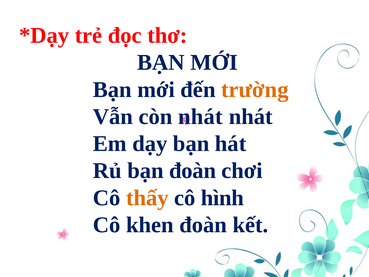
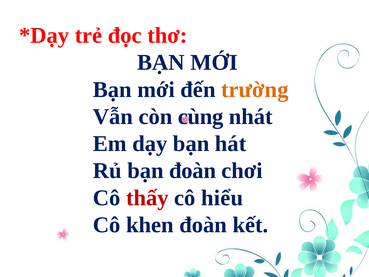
còn nhát: nhát -> cùng
thấy colour: orange -> red
hình: hình -> hiểu
